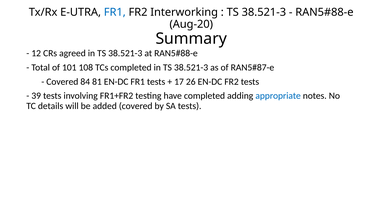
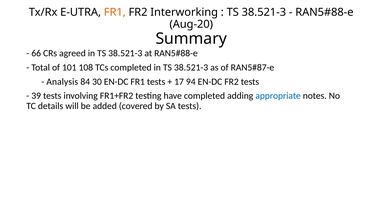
FR1 at (115, 12) colour: blue -> orange
12: 12 -> 66
Covered at (62, 82): Covered -> Analysis
81: 81 -> 30
26: 26 -> 94
